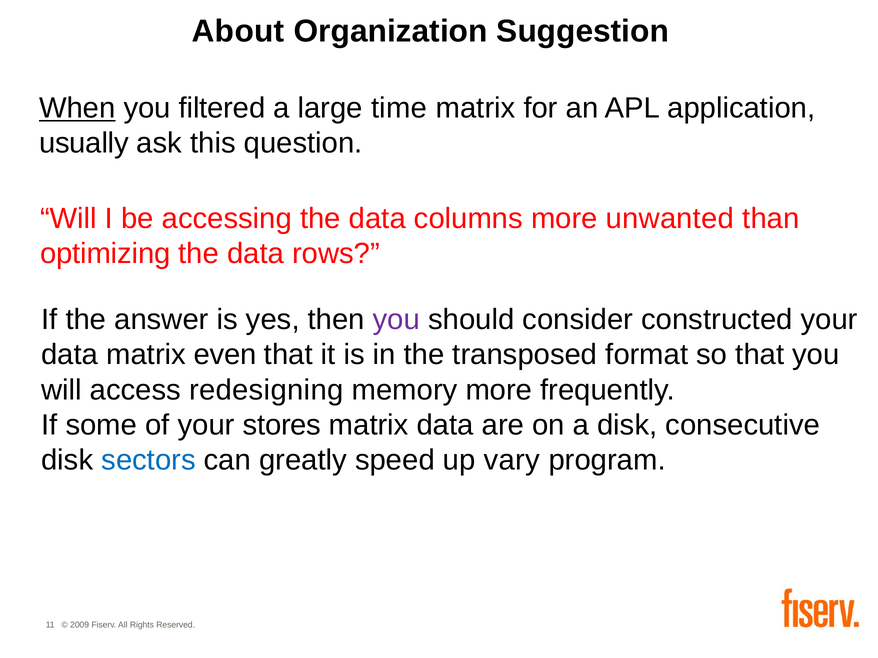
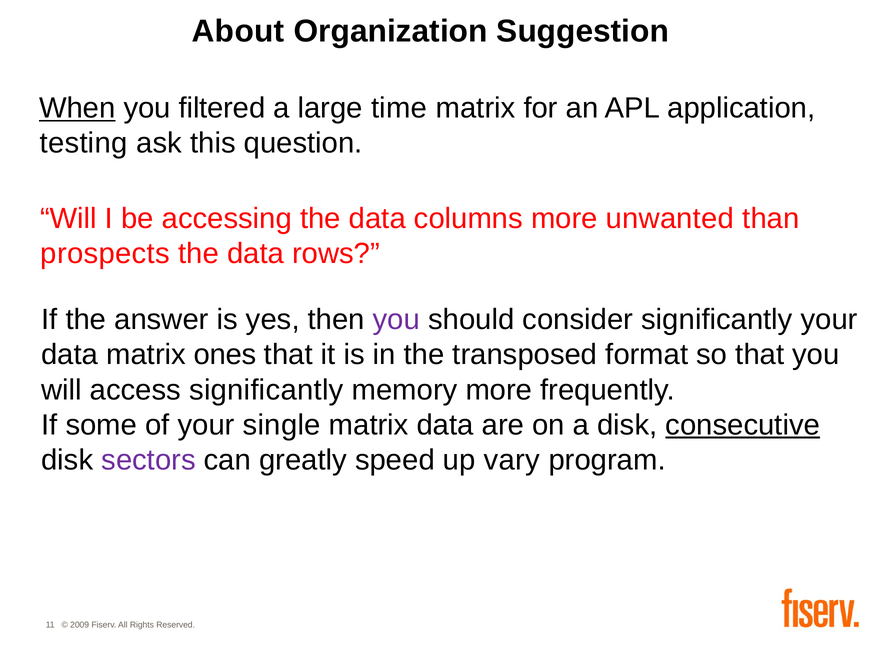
usually: usually -> testing
optimizing: optimizing -> prospects
consider constructed: constructed -> significantly
even: even -> ones
access redesigning: redesigning -> significantly
stores: stores -> single
consecutive underline: none -> present
sectors colour: blue -> purple
